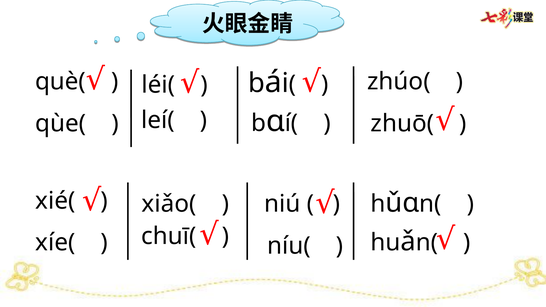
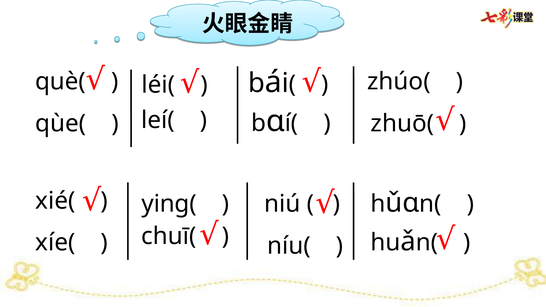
xiǎo(: xiǎo( -> ying(
